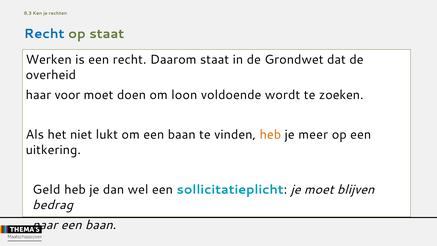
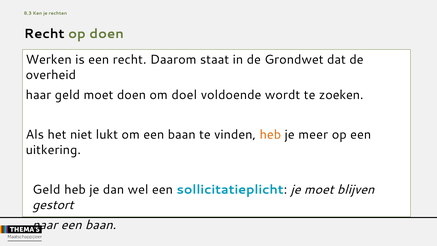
Recht at (44, 34) colour: blue -> black
op staat: staat -> doen
haar voor: voor -> geld
loon: loon -> doel
bedrag: bedrag -> gestort
